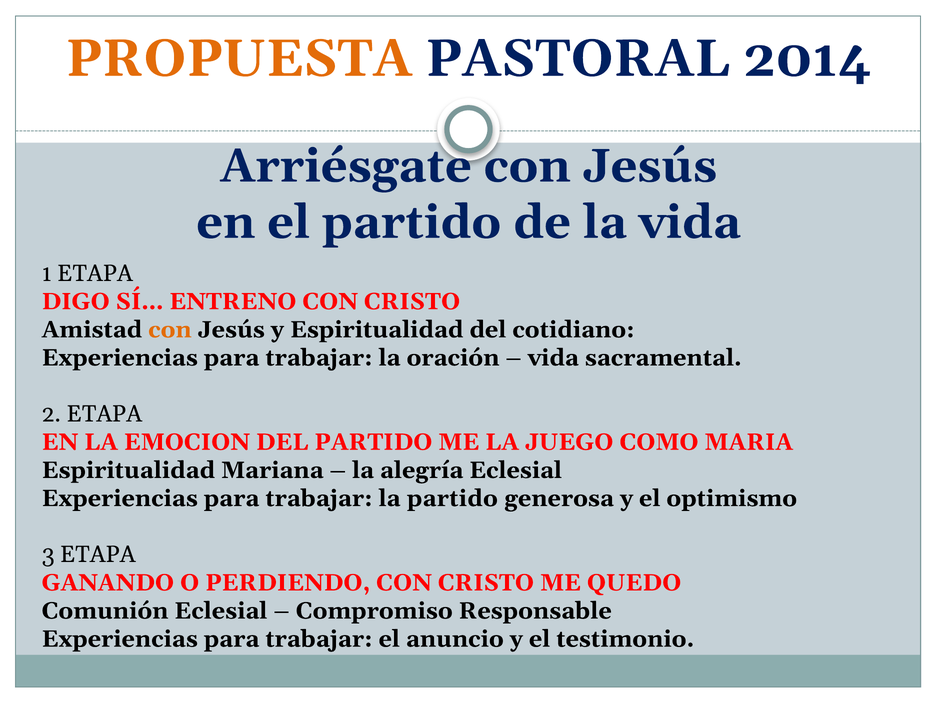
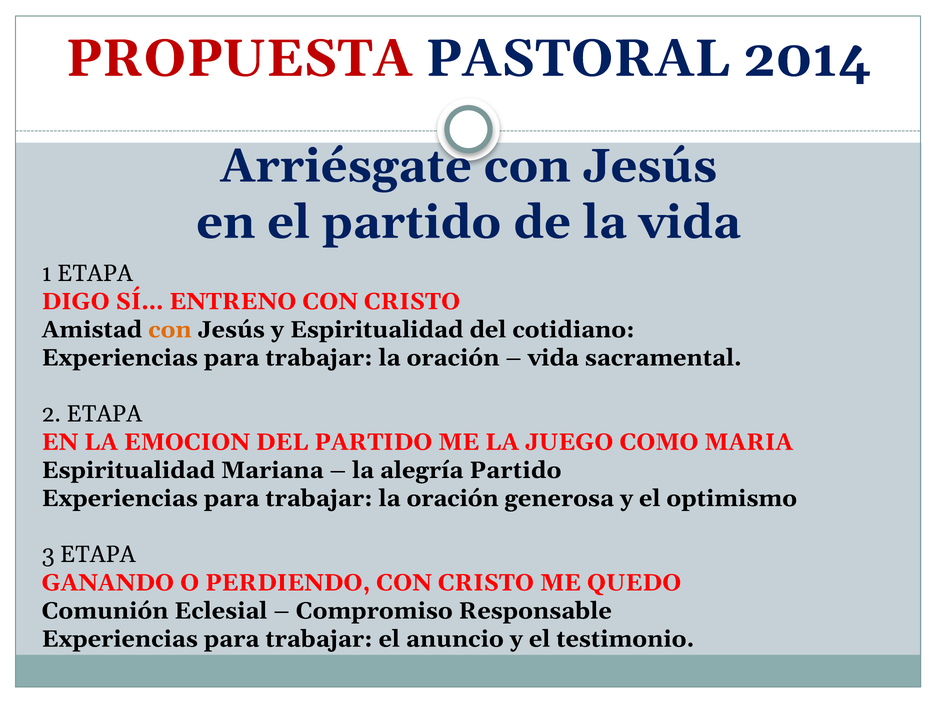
PROPUESTA colour: orange -> red
alegría Eclesial: Eclesial -> Partido
partido at (452, 498): partido -> oración
